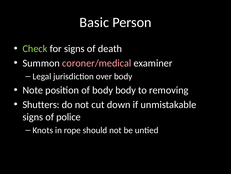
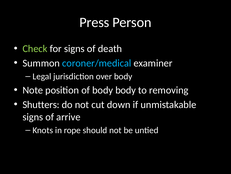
Basic: Basic -> Press
coroner/medical colour: pink -> light blue
police: police -> arrive
